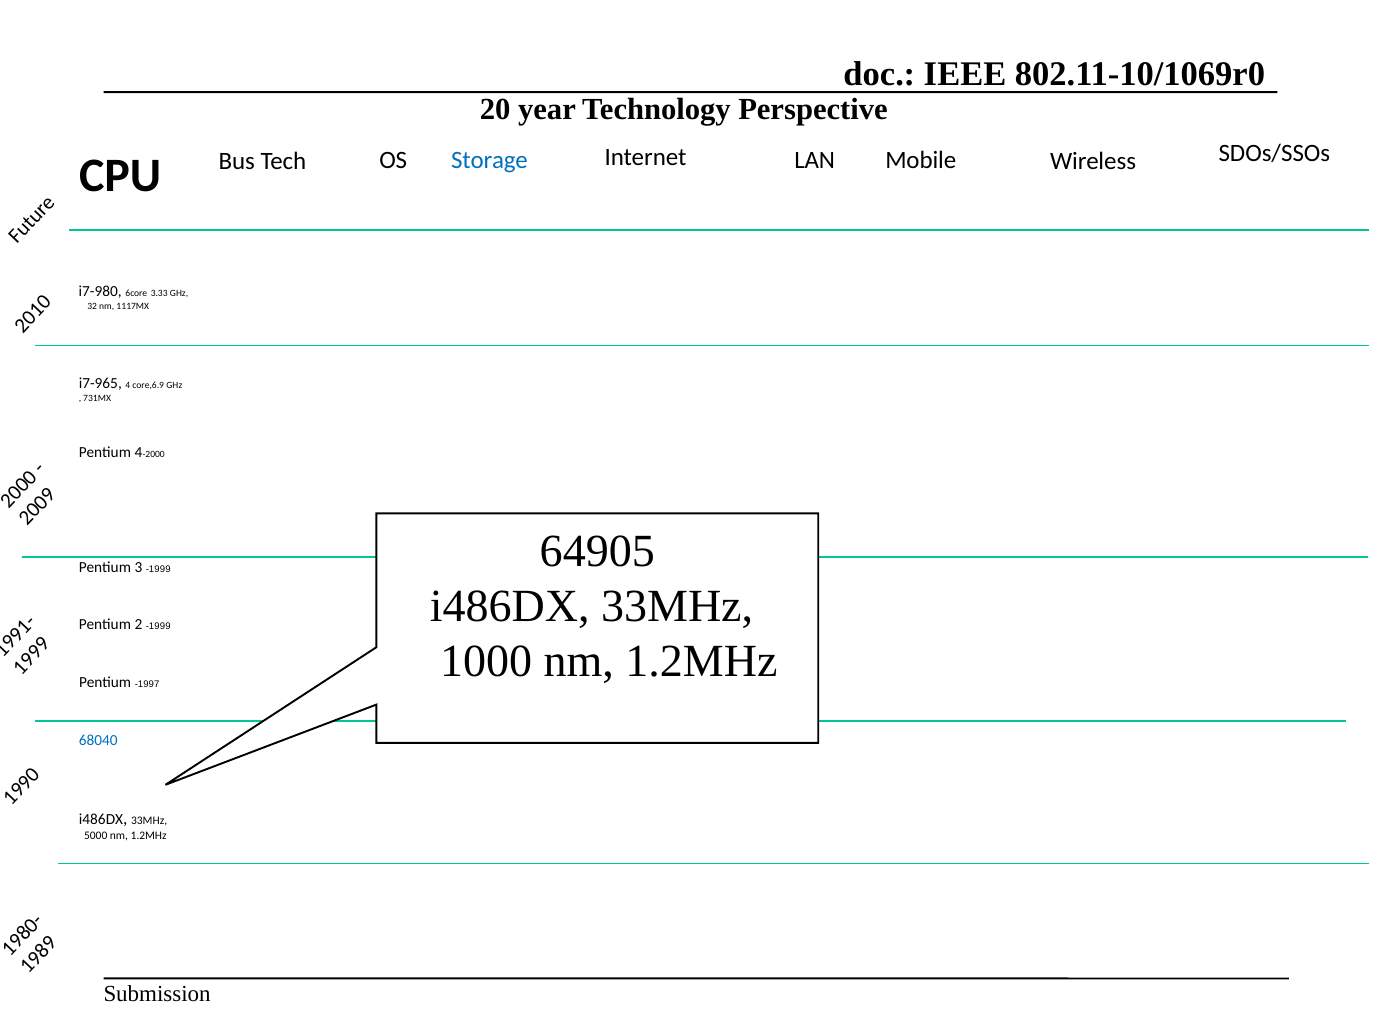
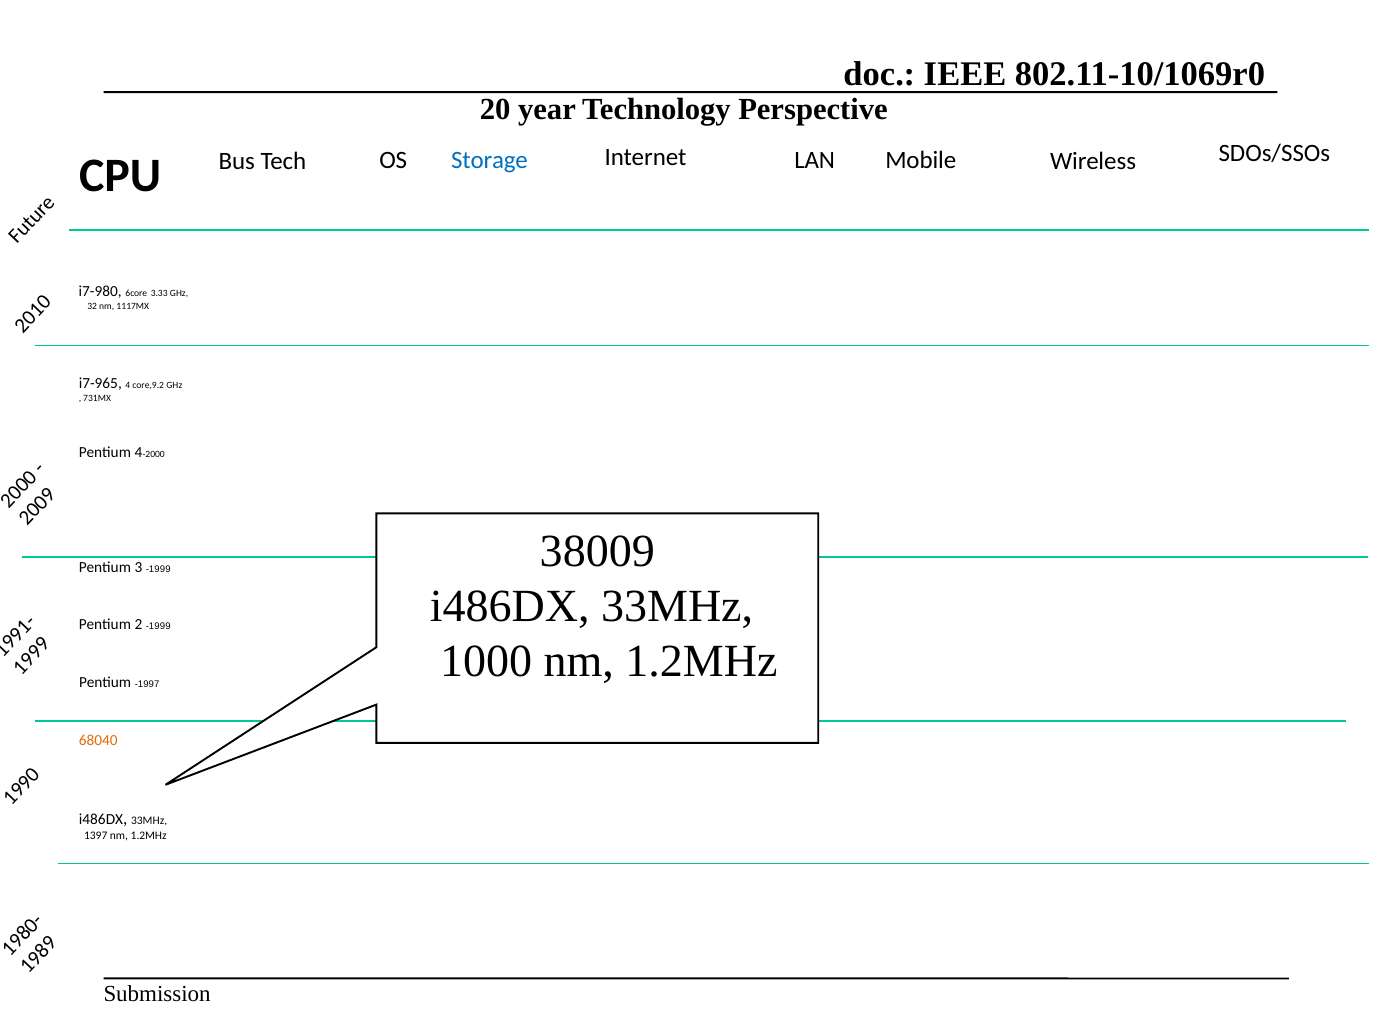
core,6.9: core,6.9 -> core,9.2
64905: 64905 -> 38009
68040 colour: blue -> orange
5000: 5000 -> 1397
